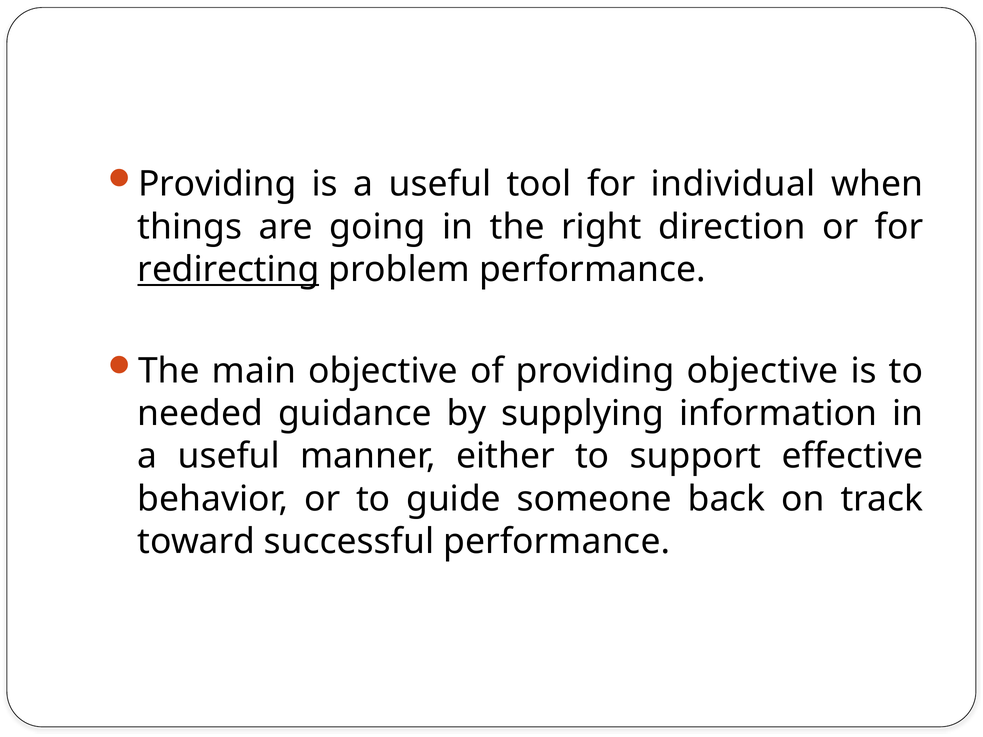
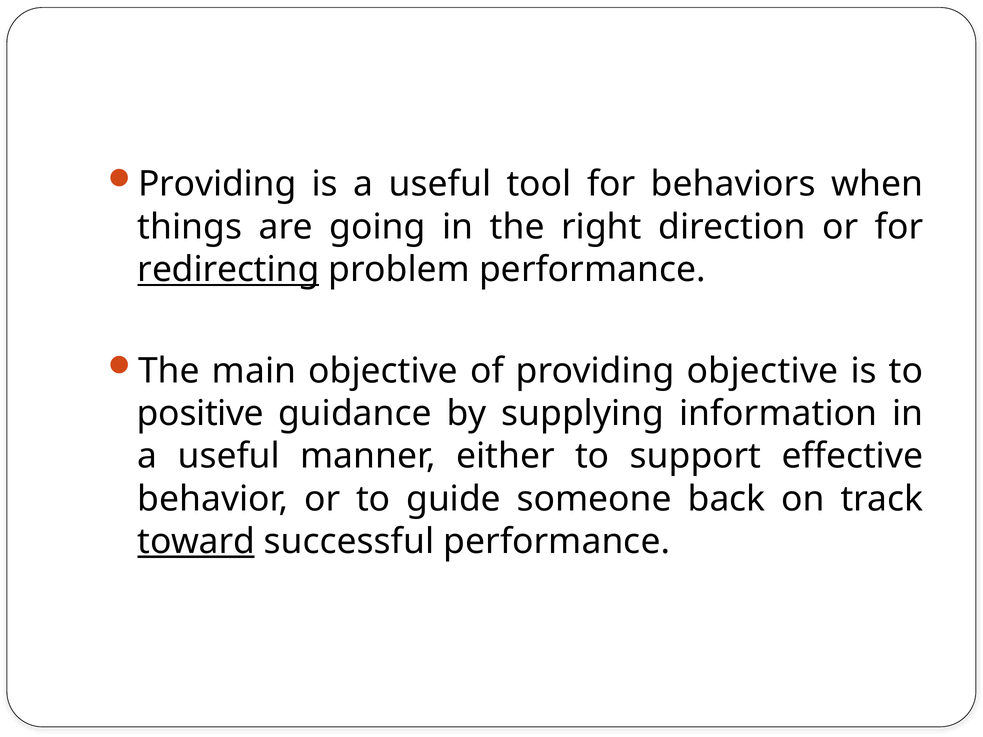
individual: individual -> behaviors
needed: needed -> positive
toward underline: none -> present
